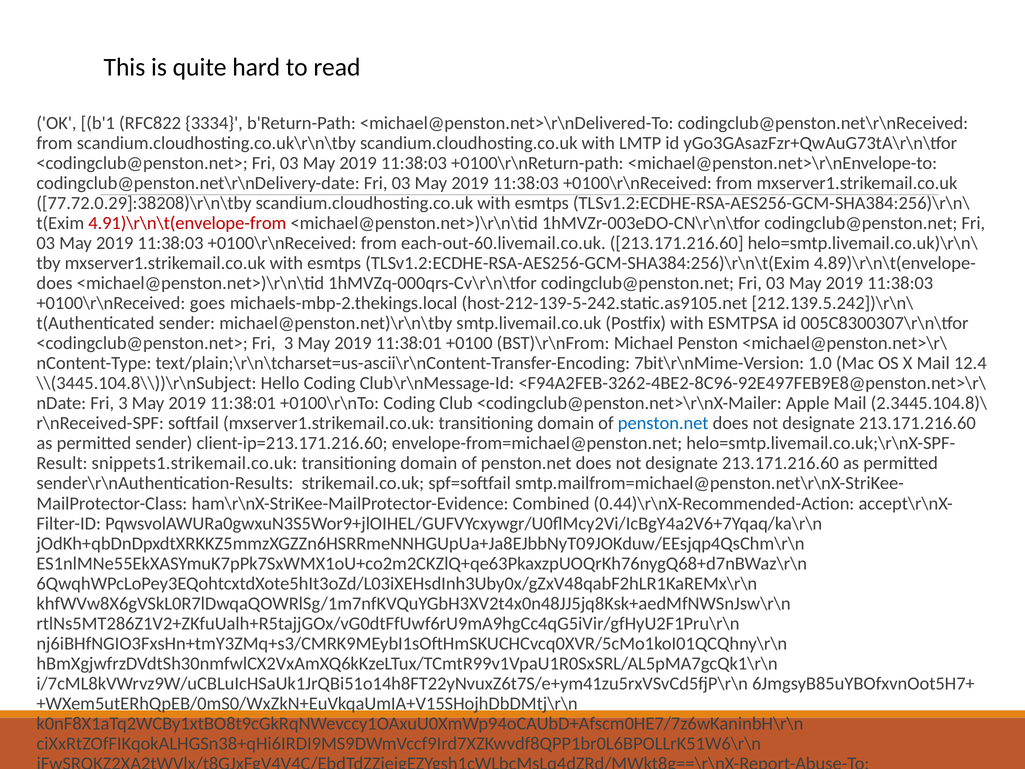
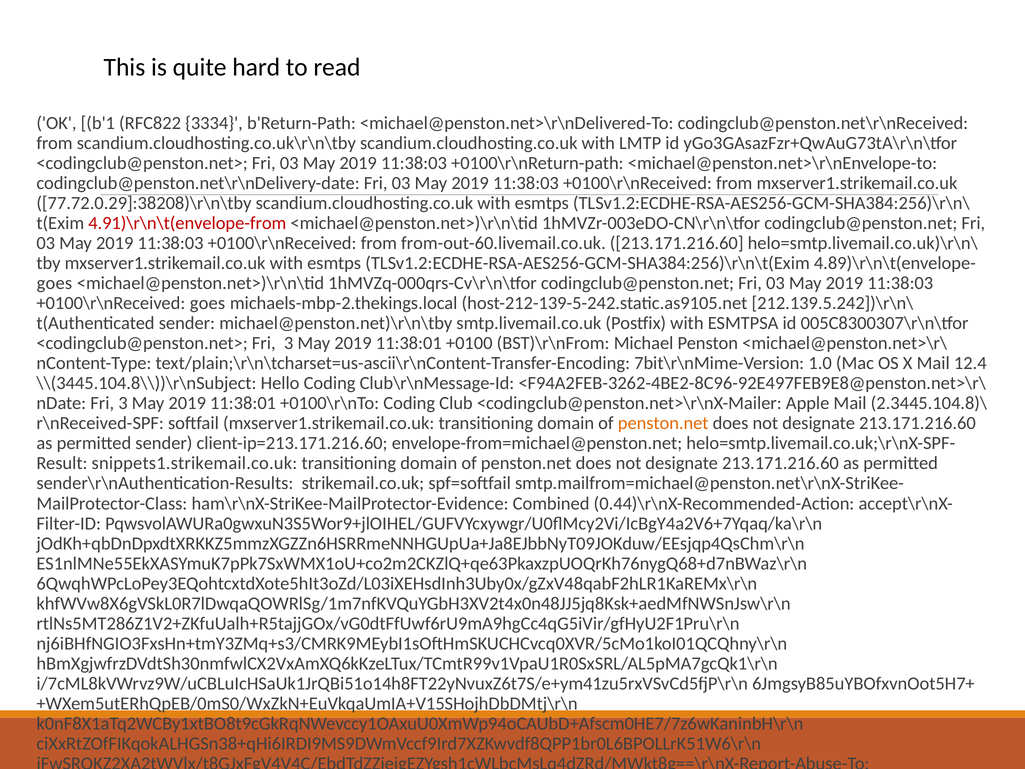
each-out-60.livemail.co.uk: each-out-60.livemail.co.uk -> from-out-60.livemail.co.uk
does at (55, 283): does -> goes
penston.net at (663, 423) colour: blue -> orange
